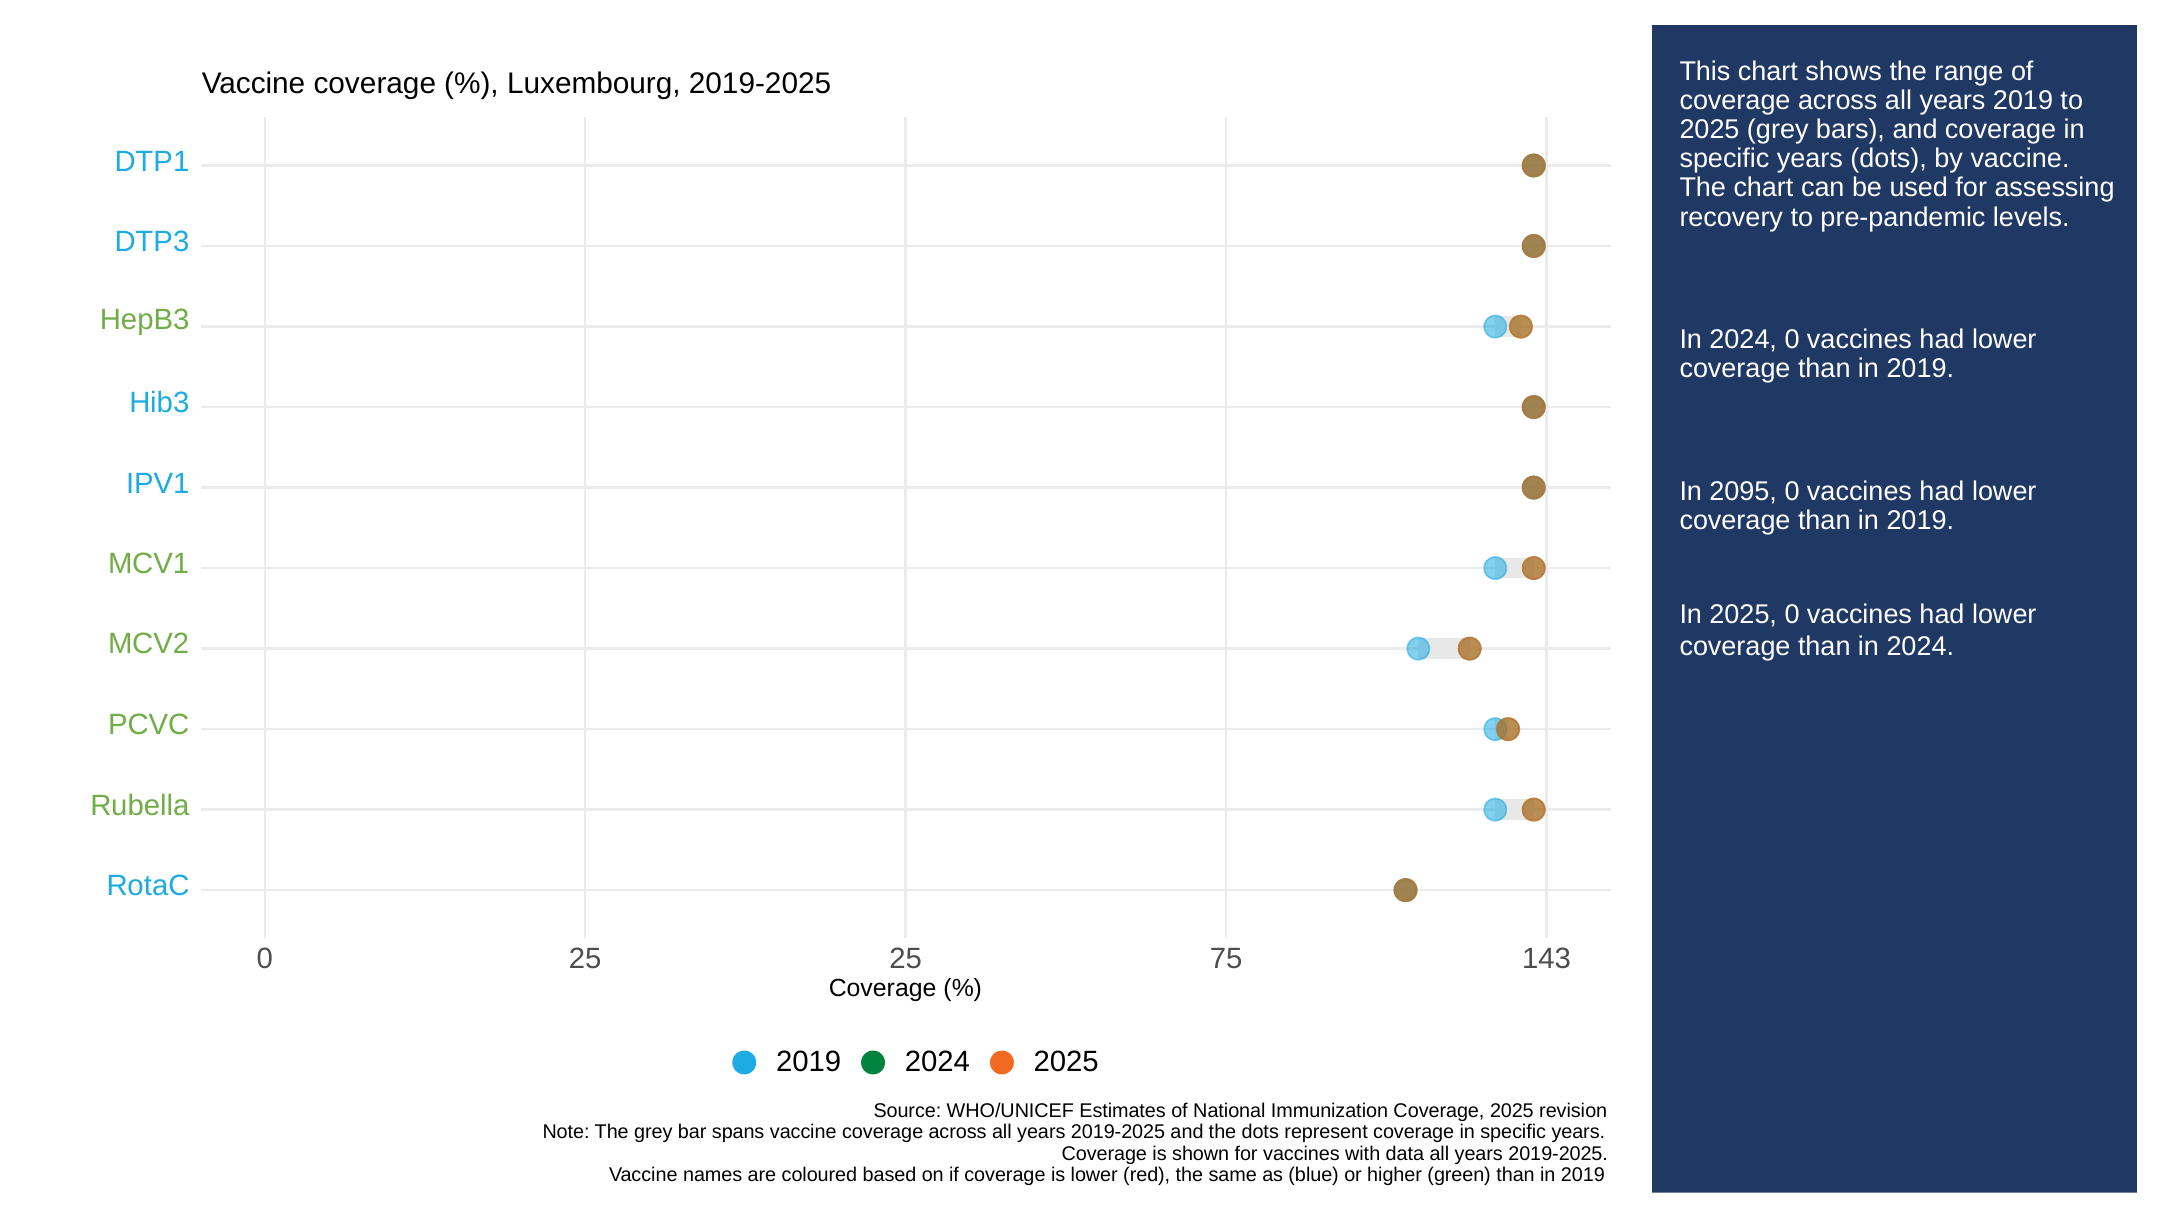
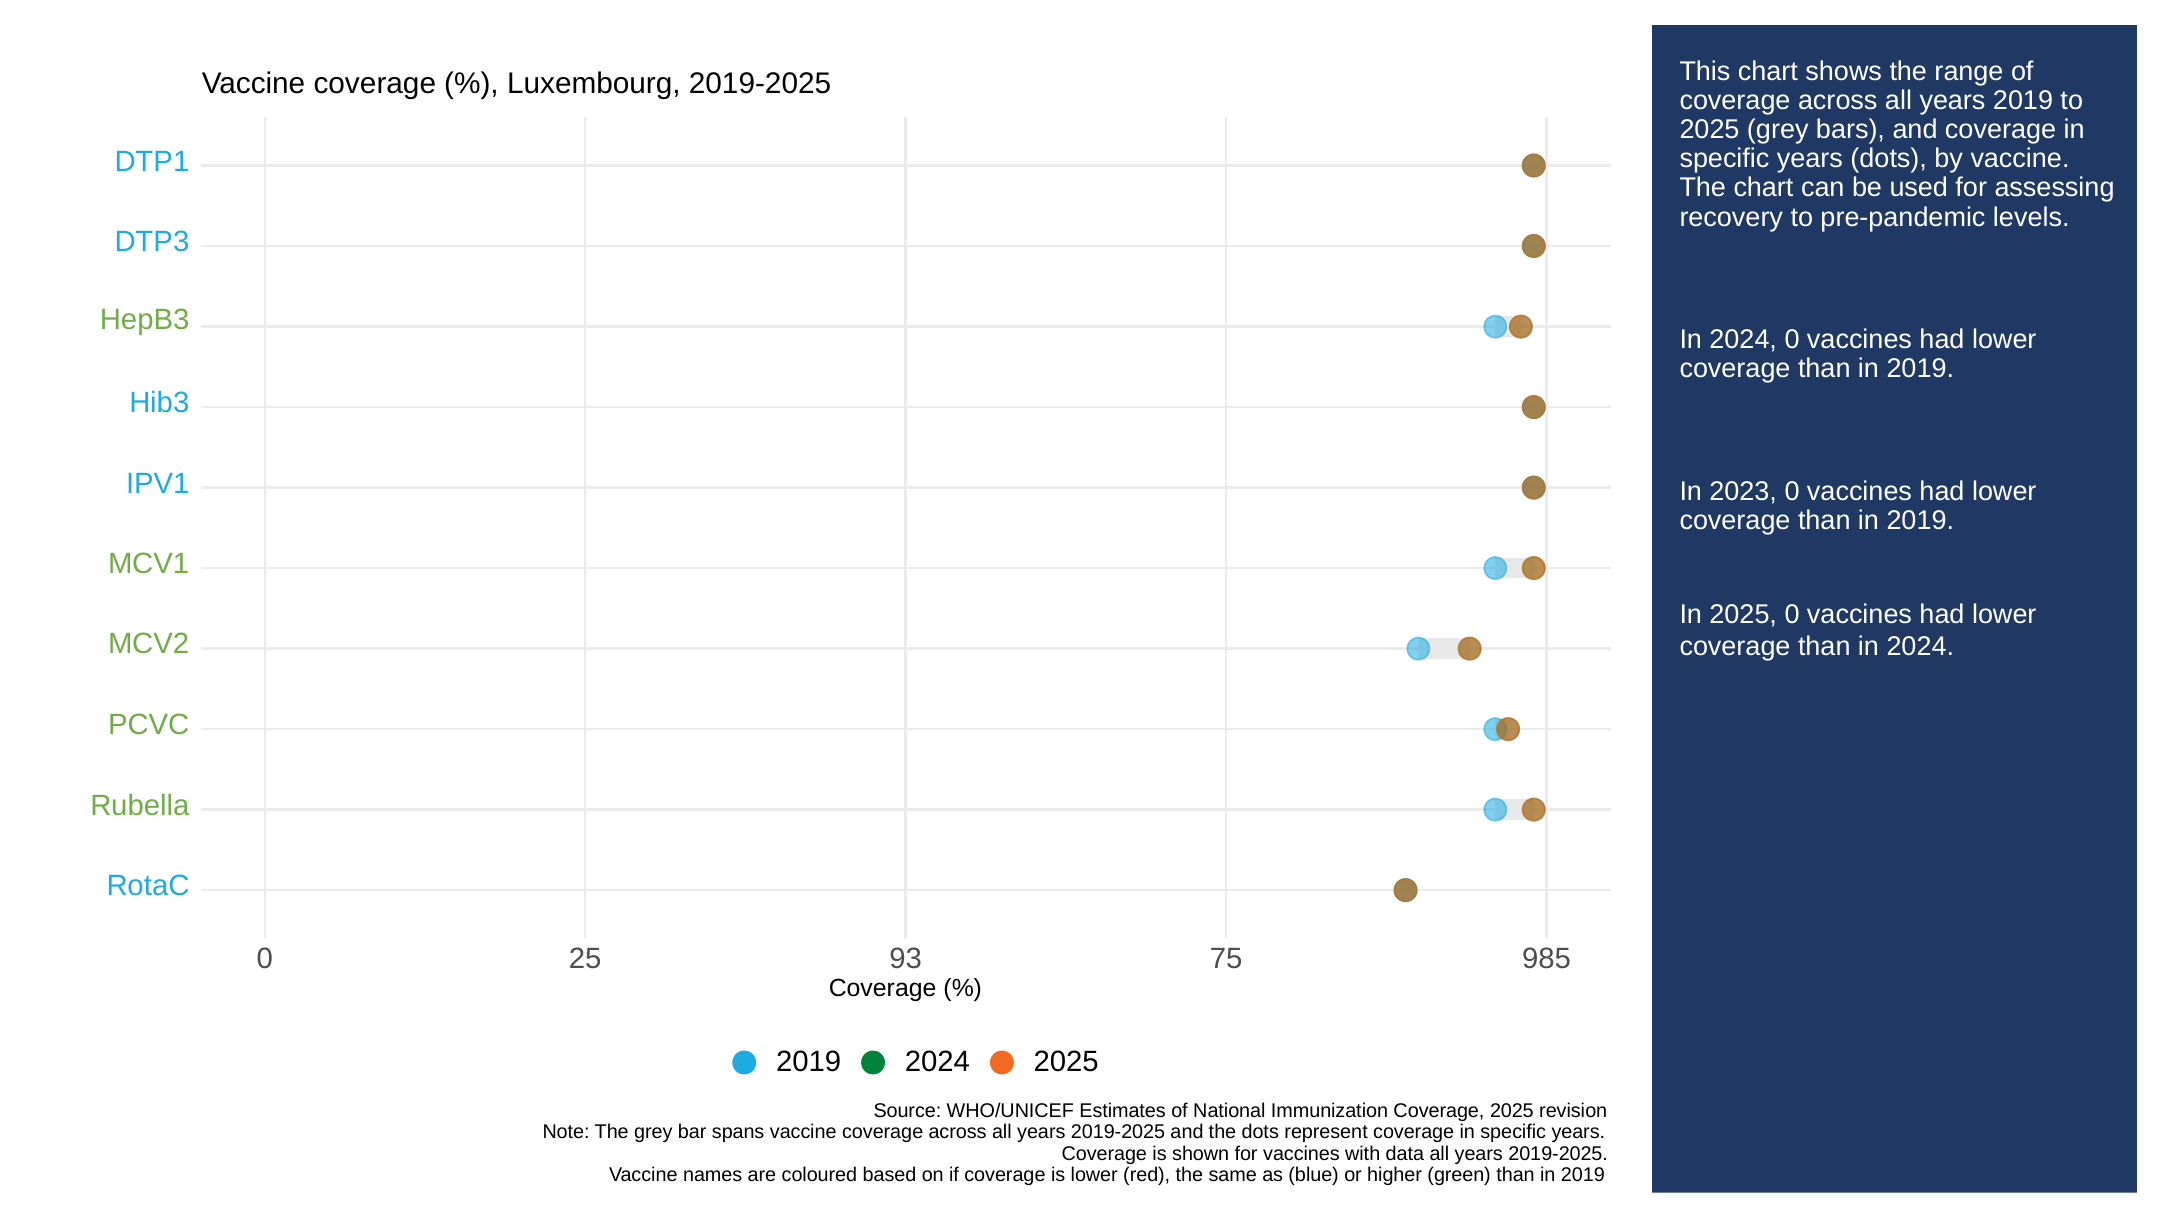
2095: 2095 -> 2023
25 25: 25 -> 93
143: 143 -> 985
